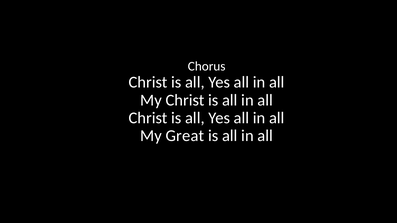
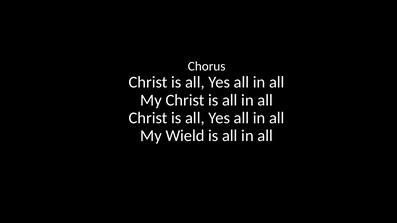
Great: Great -> Wield
